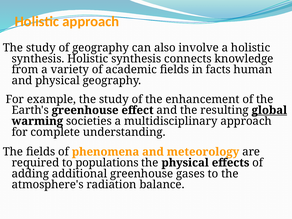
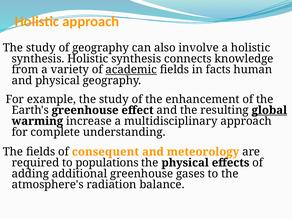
academic underline: none -> present
societies: societies -> increase
phenomena: phenomena -> consequent
